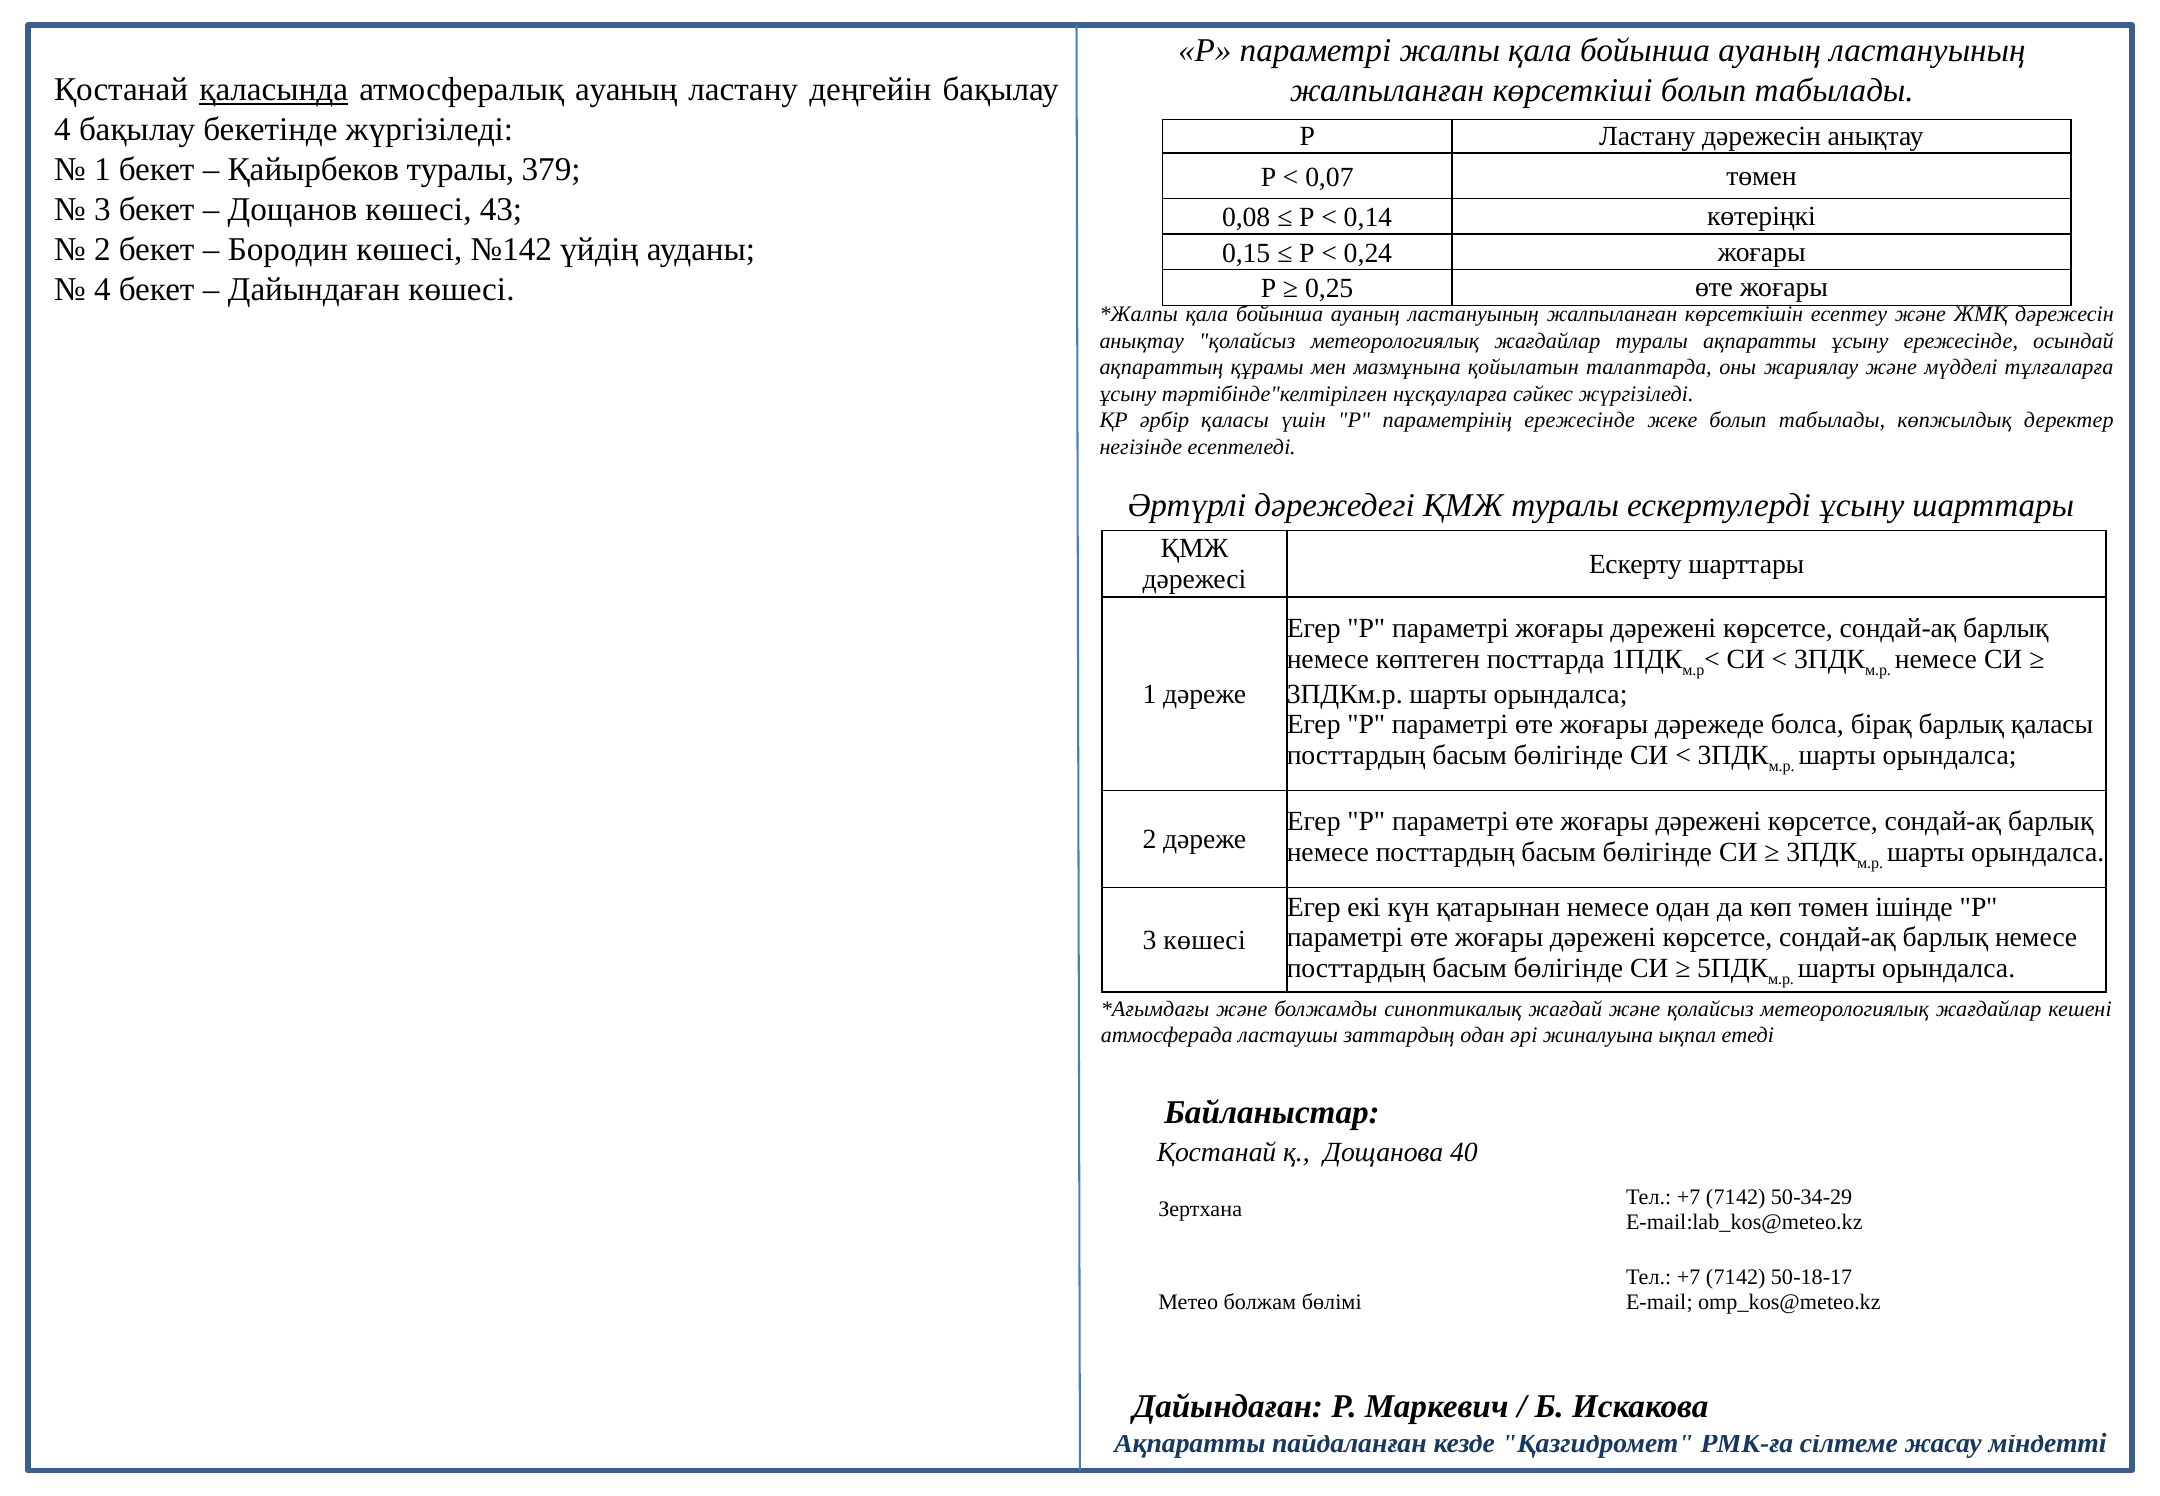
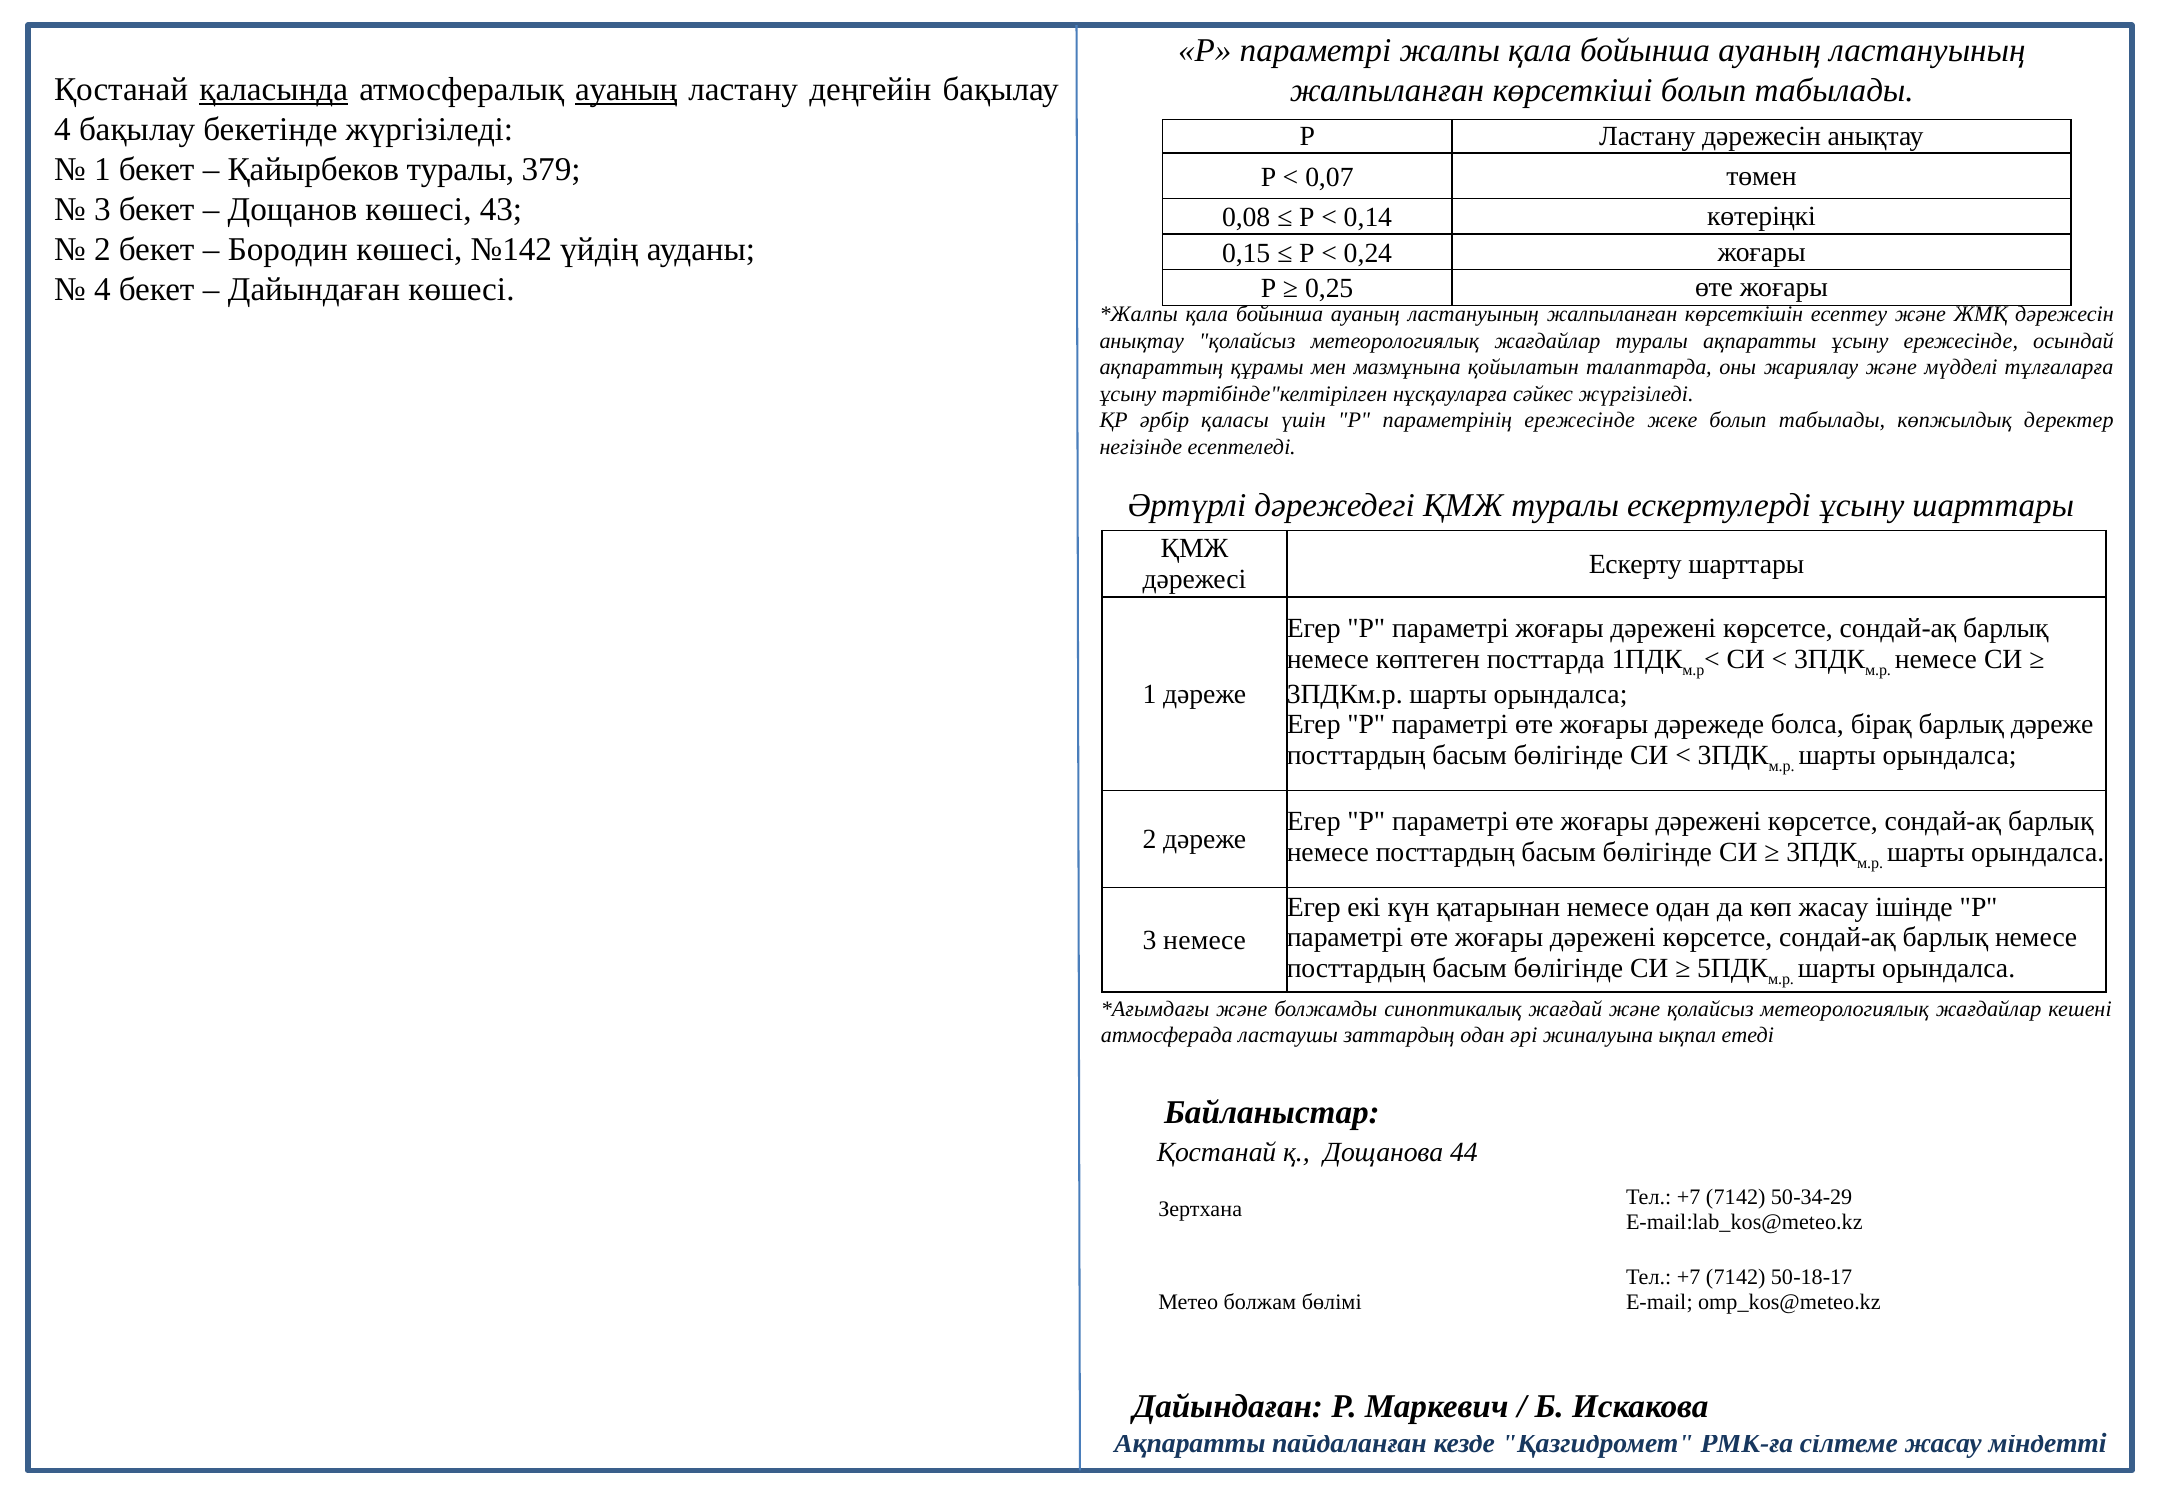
ауаның at (626, 90) underline: none -> present
барлық қаласы: қаласы -> дәреже
көп төмен: төмен -> жасау
3 көшесі: көшесі -> немесе
40: 40 -> 44
